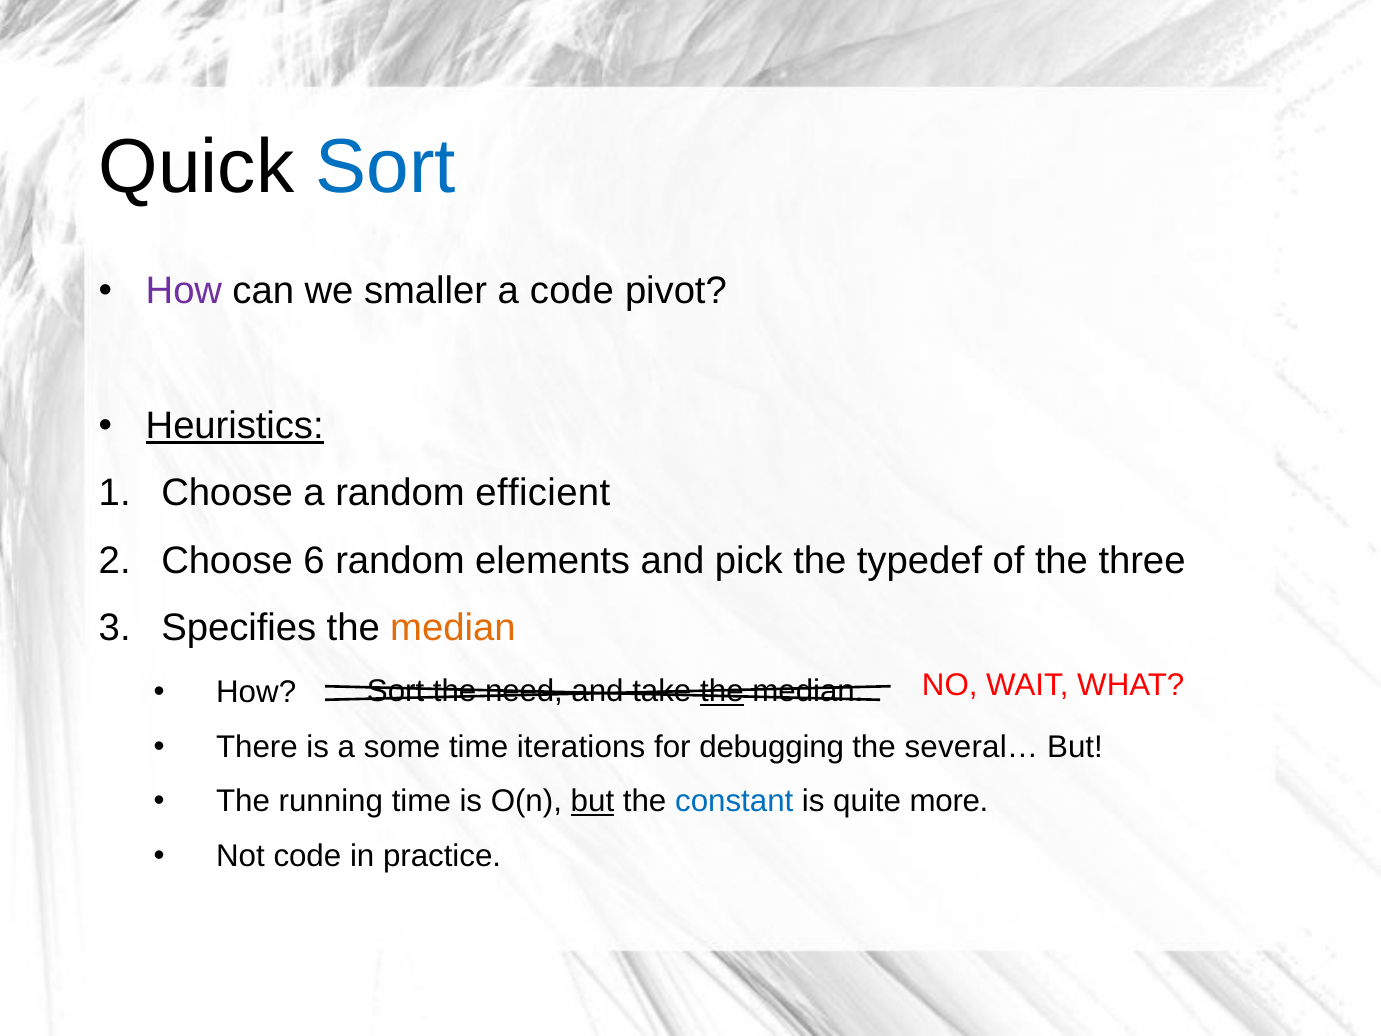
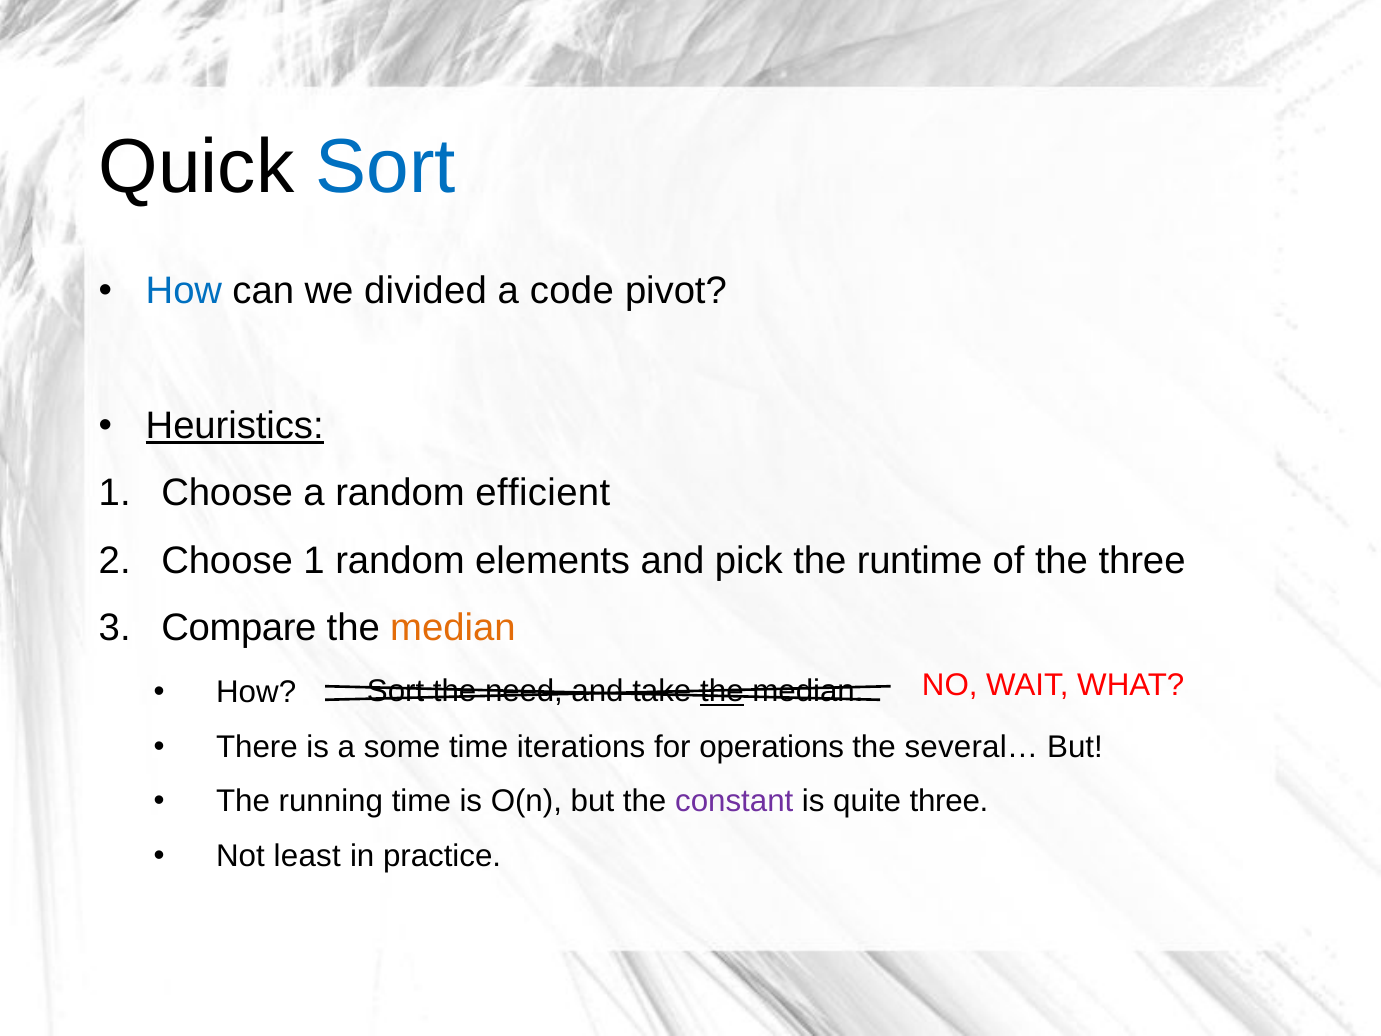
How at (184, 291) colour: purple -> blue
smaller: smaller -> divided
Choose 6: 6 -> 1
typedef: typedef -> runtime
Specifies: Specifies -> Compare
debugging: debugging -> operations
but at (592, 801) underline: present -> none
constant colour: blue -> purple
quite more: more -> three
Not code: code -> least
